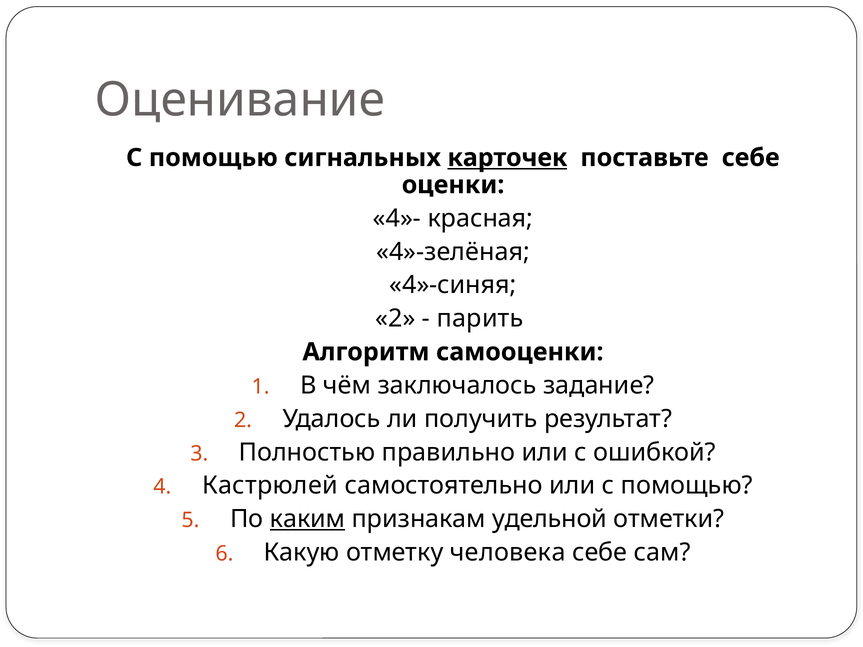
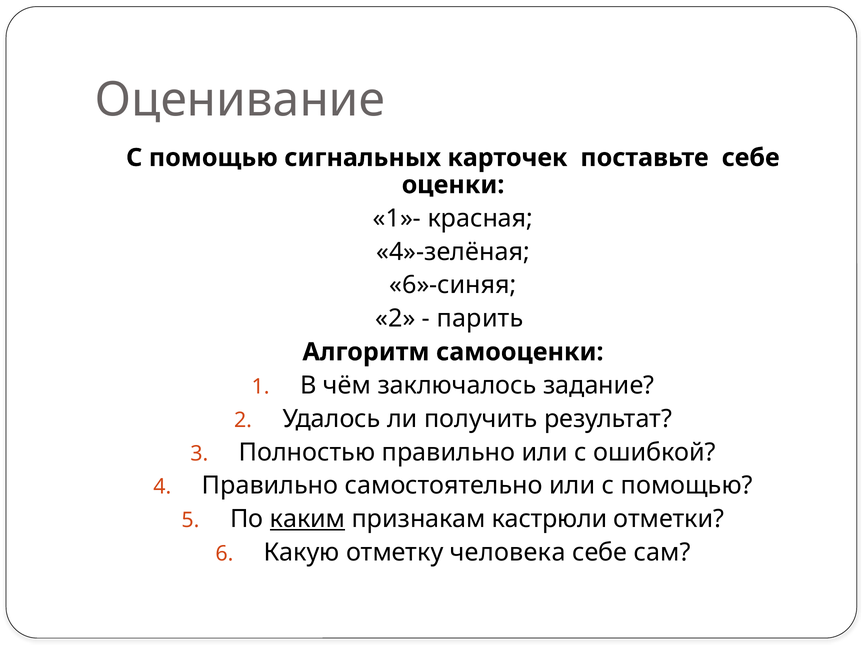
карточек underline: present -> none
4»-: 4»- -> 1»-
4»-синяя: 4»-синяя -> 6»-синяя
Кастрюлей at (270, 486): Кастрюлей -> Правильно
удельной: удельной -> кастрюли
